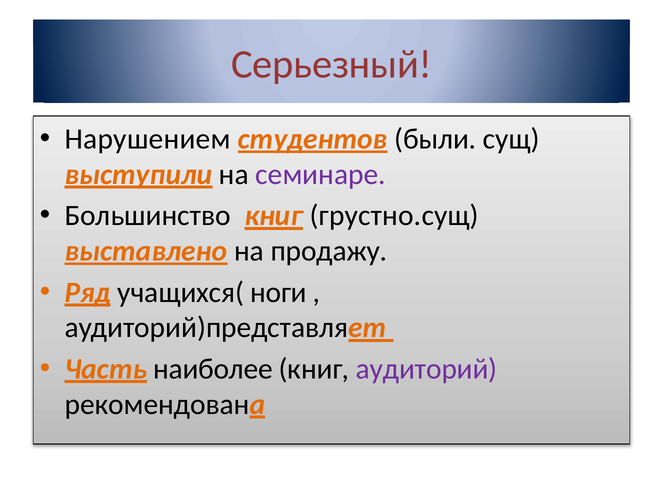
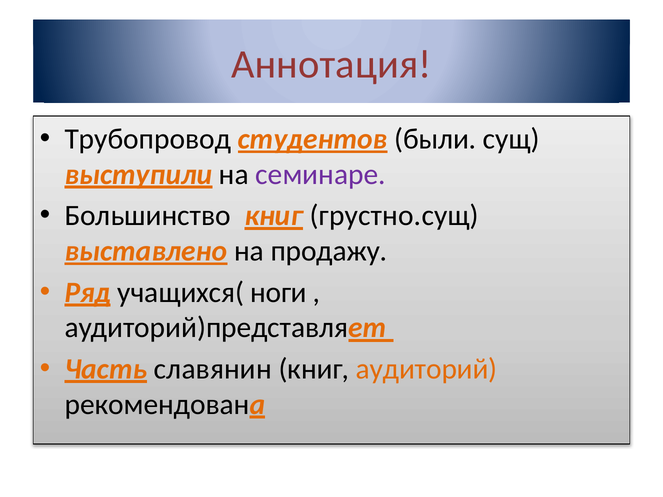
Серьезный: Серьезный -> Аннотация
Нарушением: Нарушением -> Трубопровод
наиболее: наиболее -> славянин
аудиторий colour: purple -> orange
